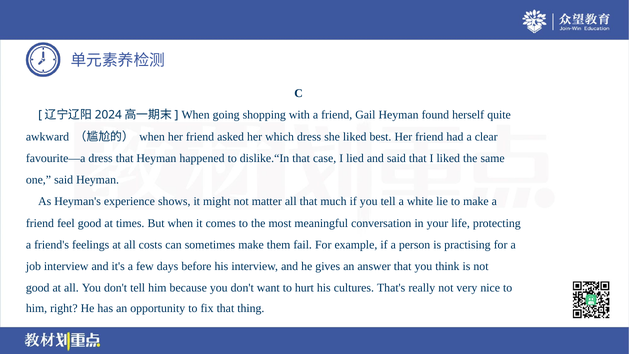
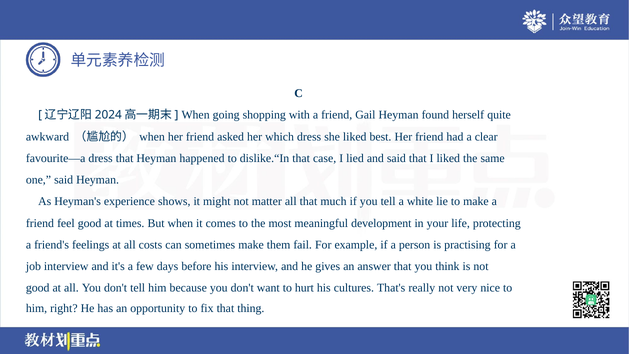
conversation: conversation -> development
